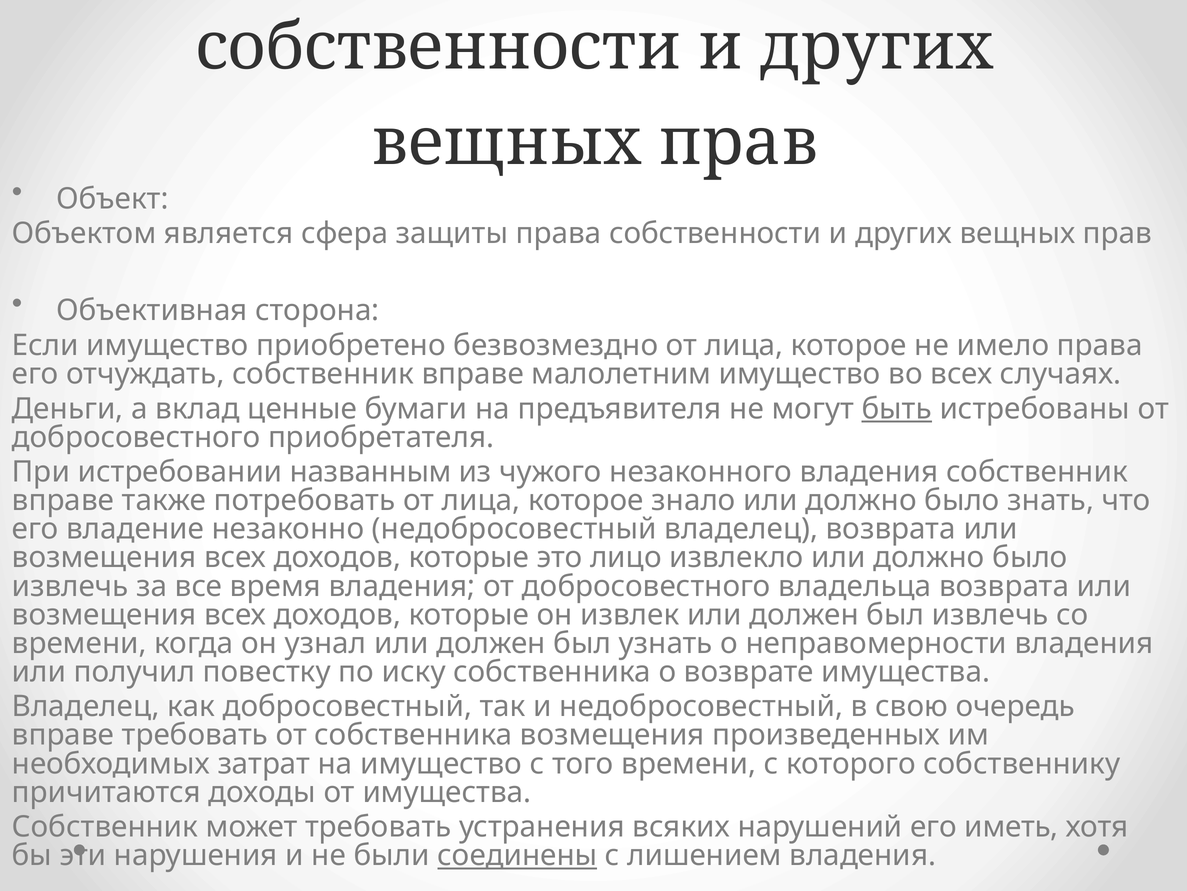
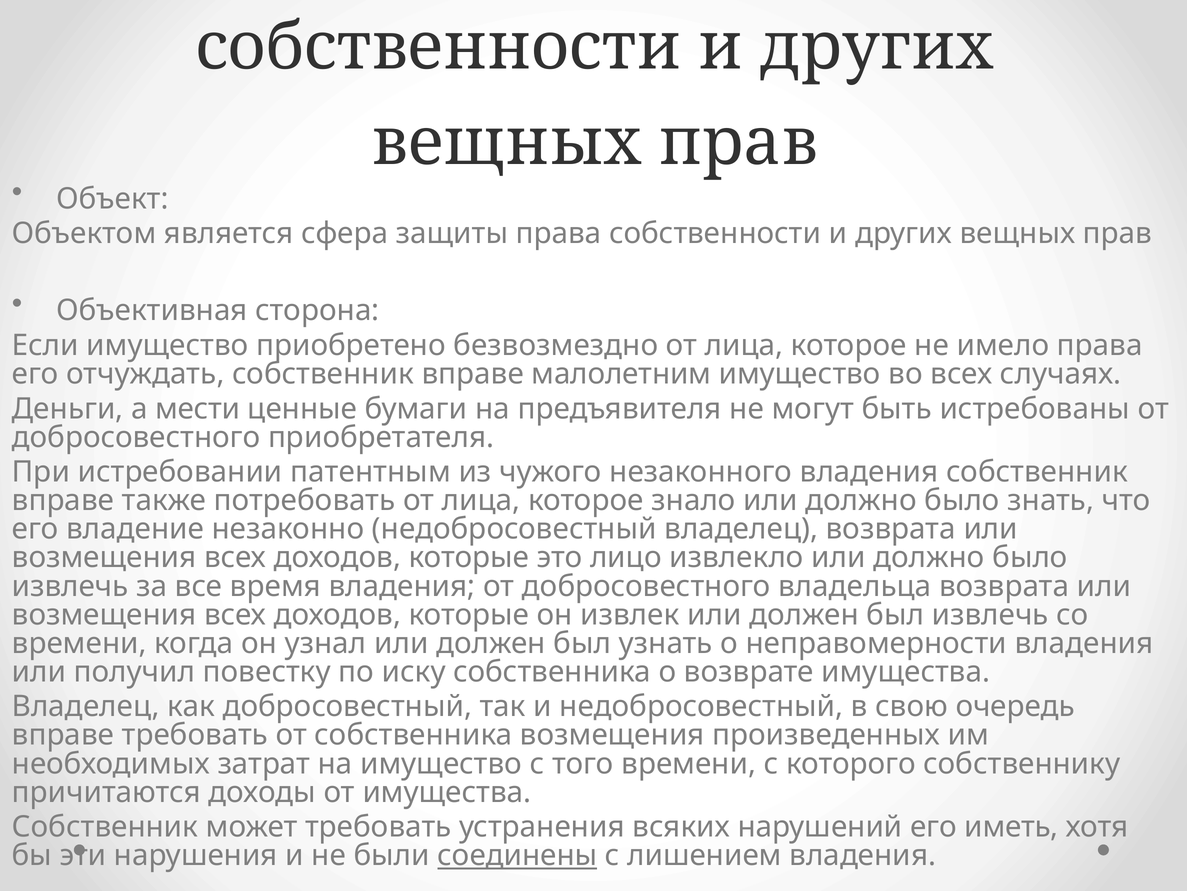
вклад: вклад -> мести
быть underline: present -> none
названным: названным -> патентным
